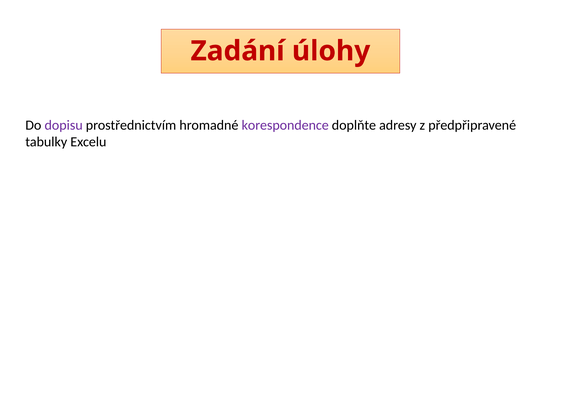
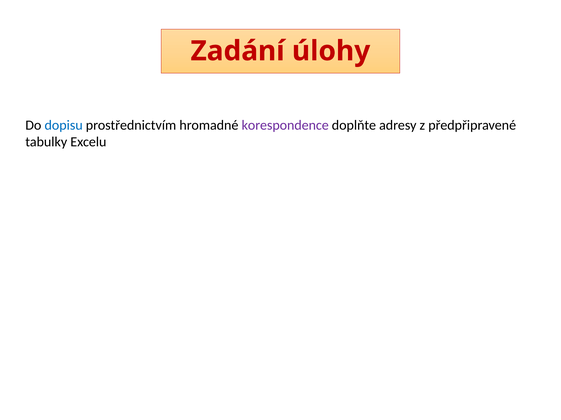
dopisu colour: purple -> blue
